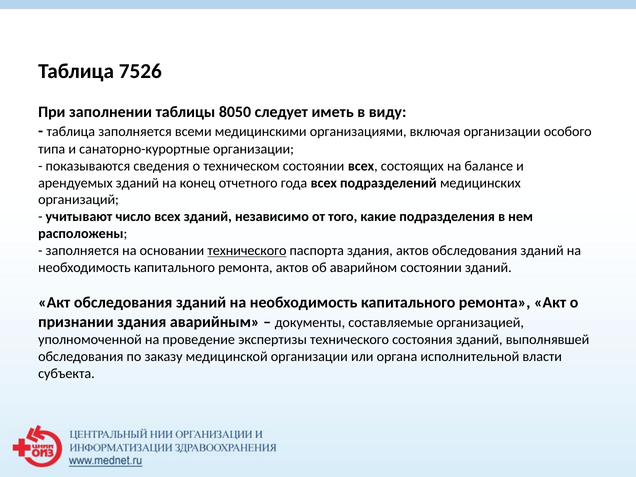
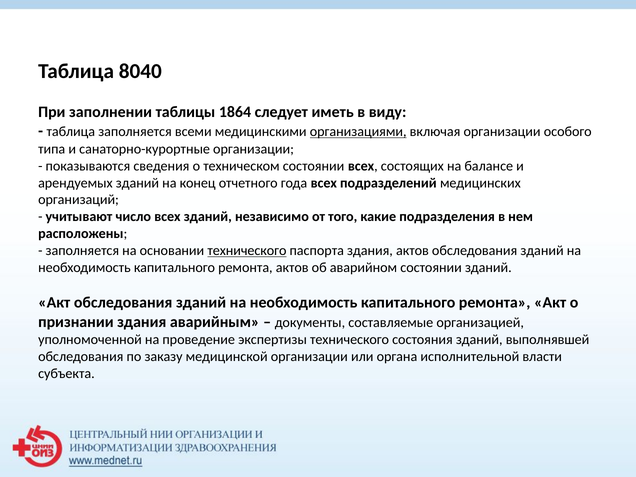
7526: 7526 -> 8040
8050: 8050 -> 1864
организациями underline: none -> present
